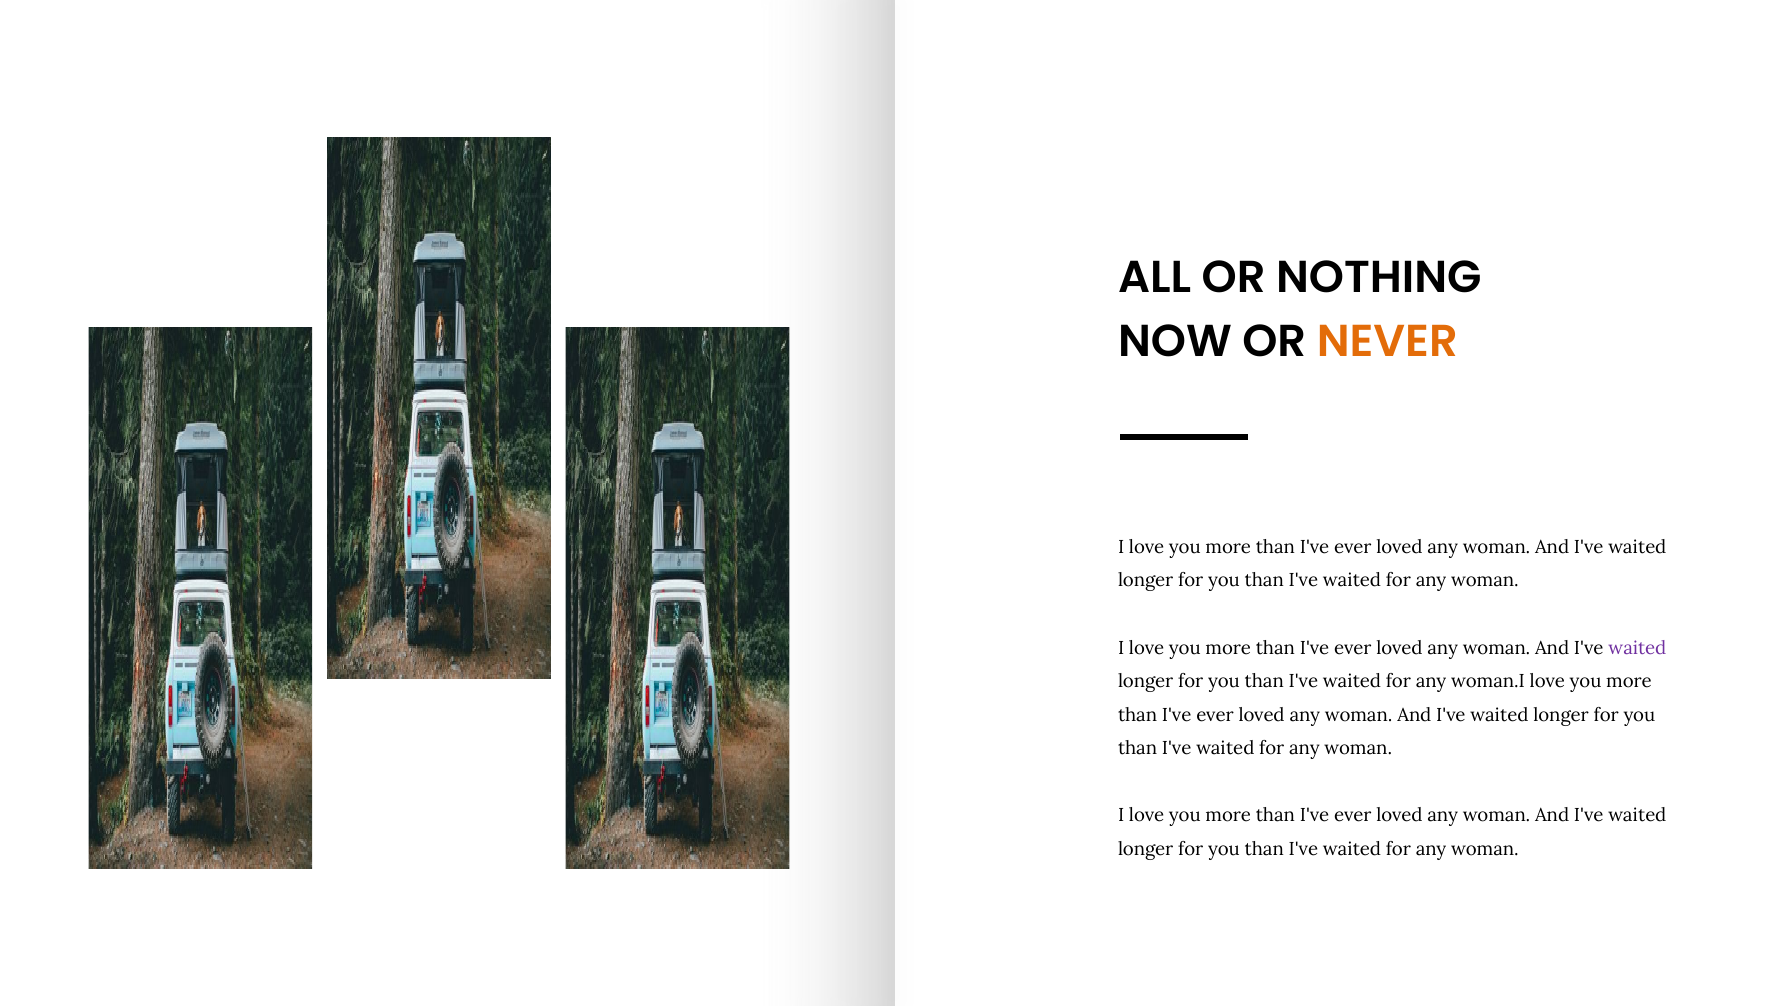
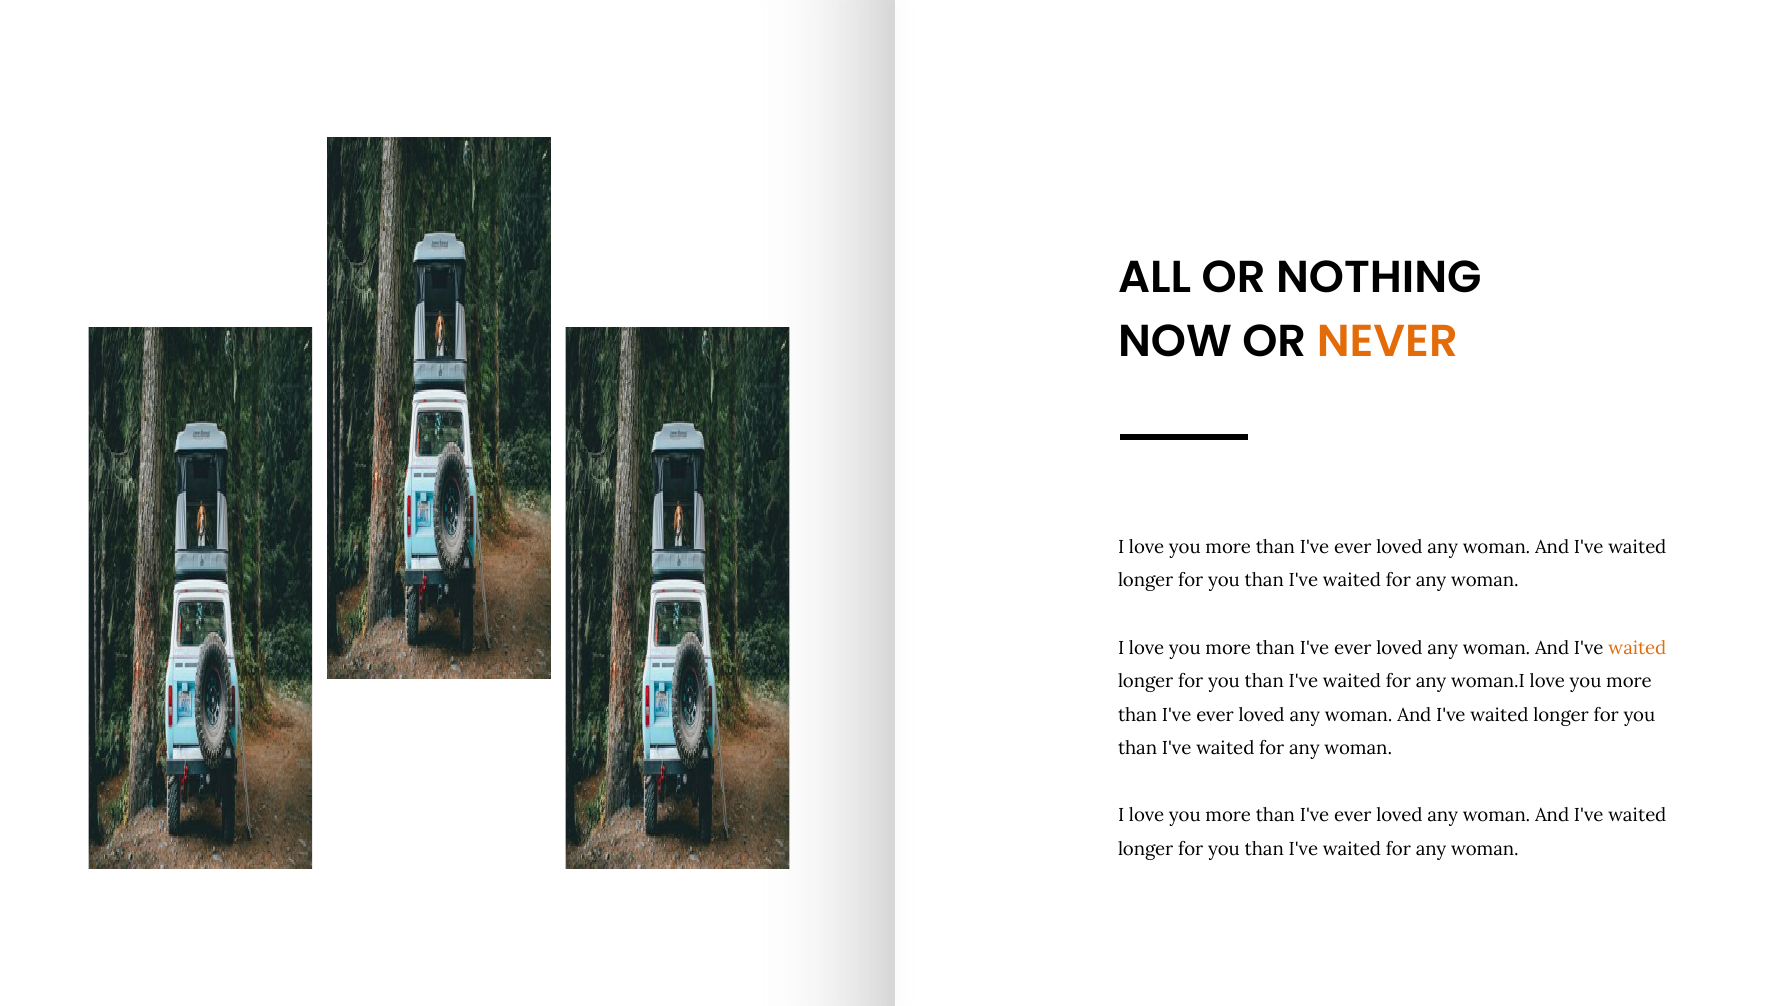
waited at (1637, 648) colour: purple -> orange
